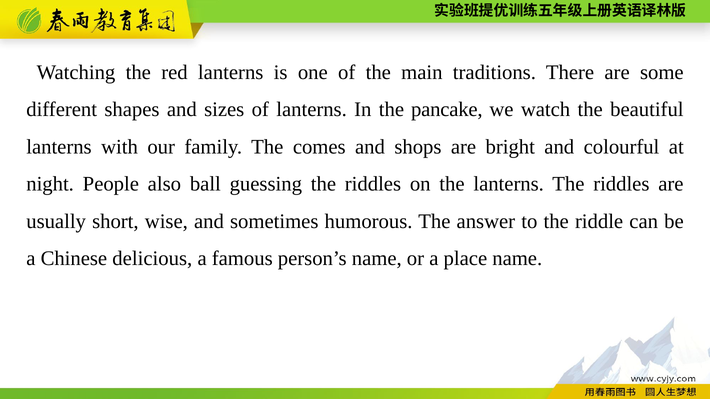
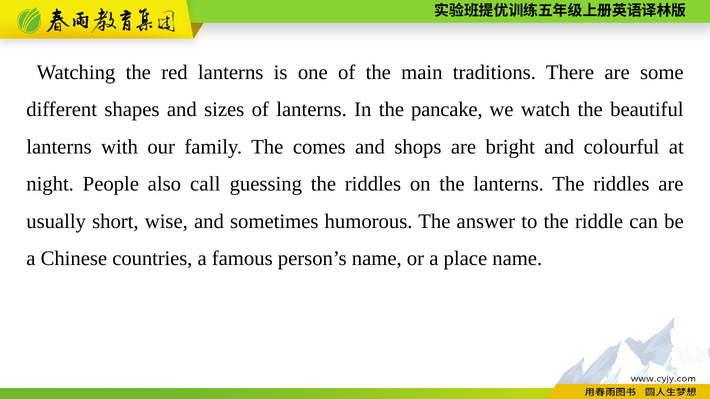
ball: ball -> call
delicious: delicious -> countries
